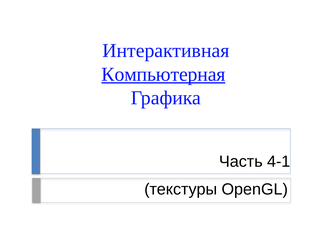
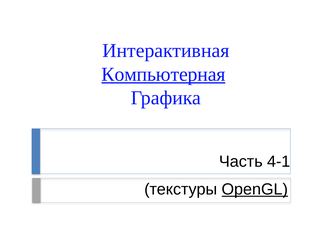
OpenGL underline: none -> present
